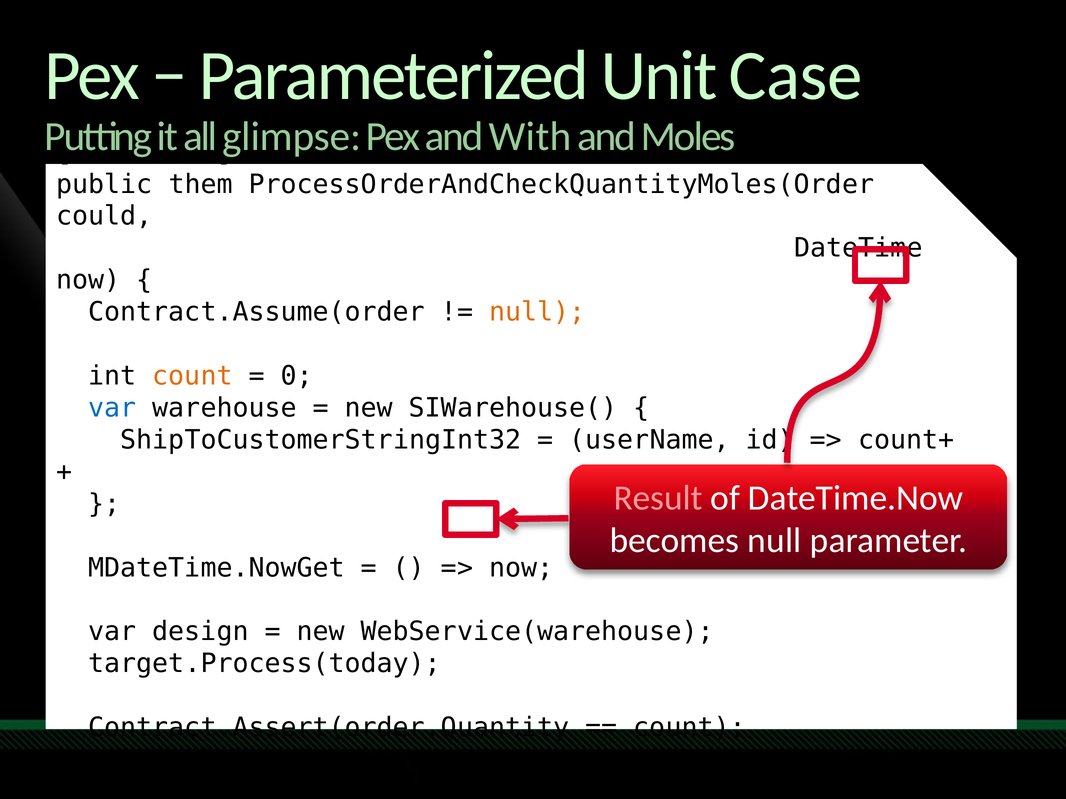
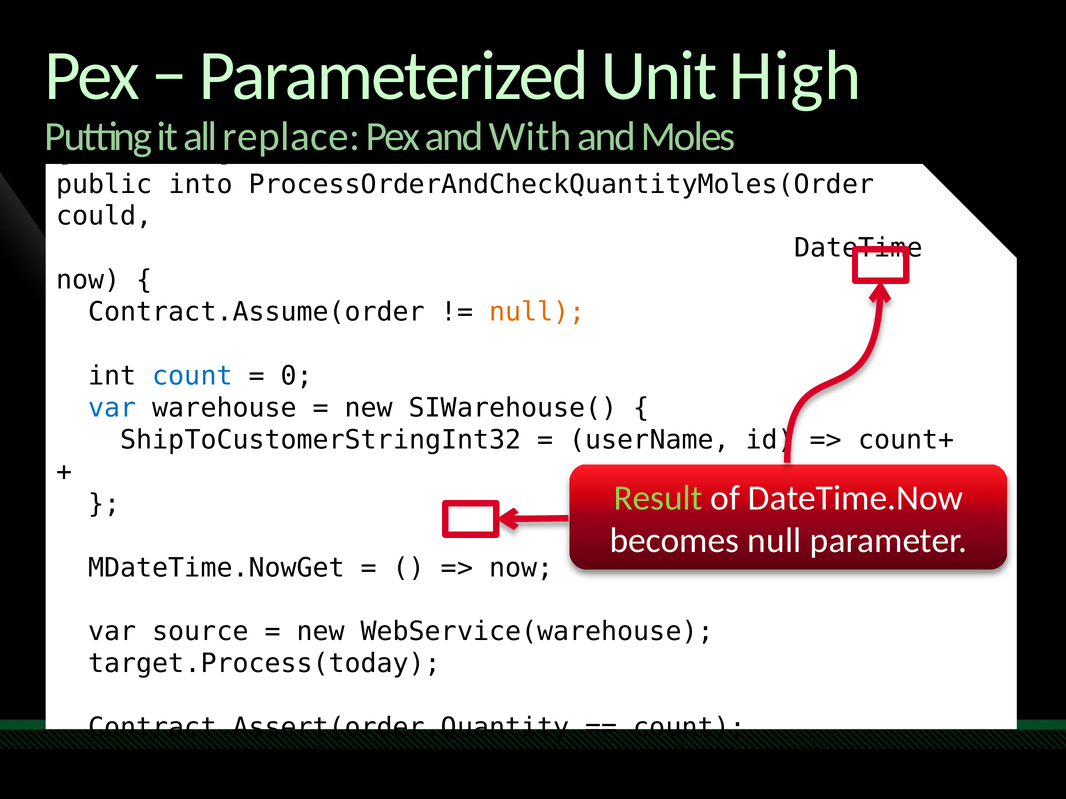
Case: Case -> High
glimpse: glimpse -> replace
them: them -> into
count at (193, 376) colour: orange -> blue
Result colour: pink -> light green
design: design -> source
